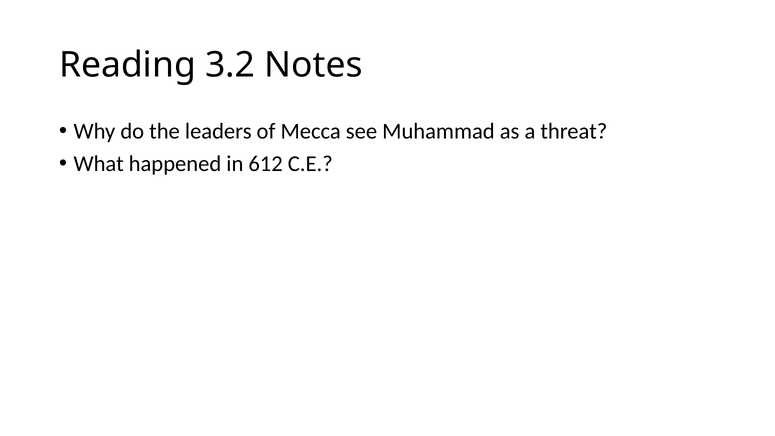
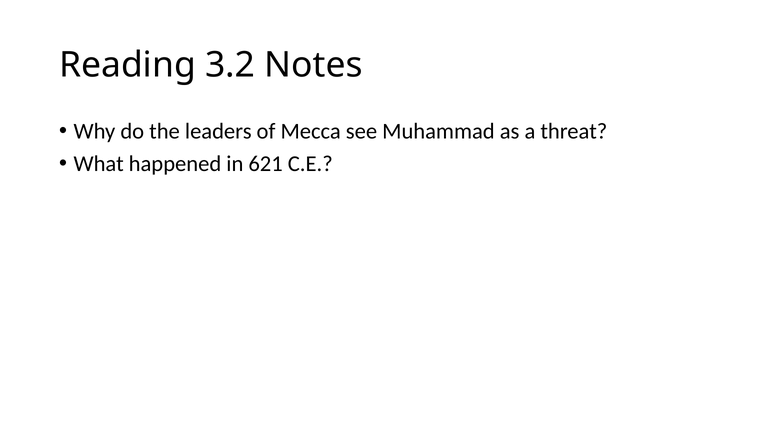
612: 612 -> 621
